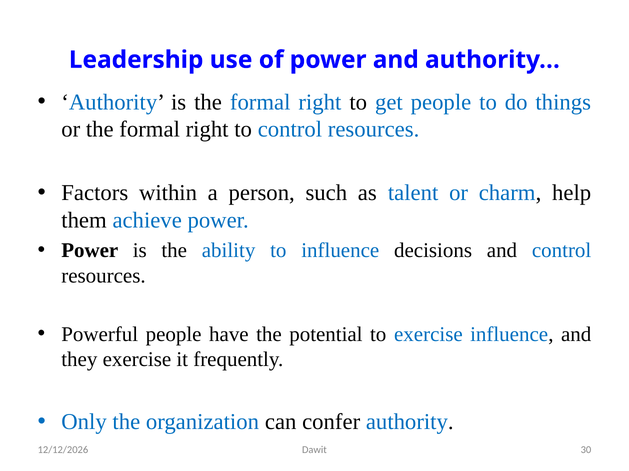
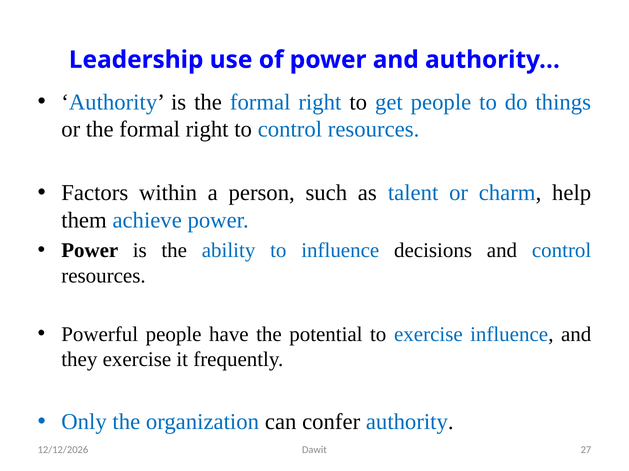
30: 30 -> 27
